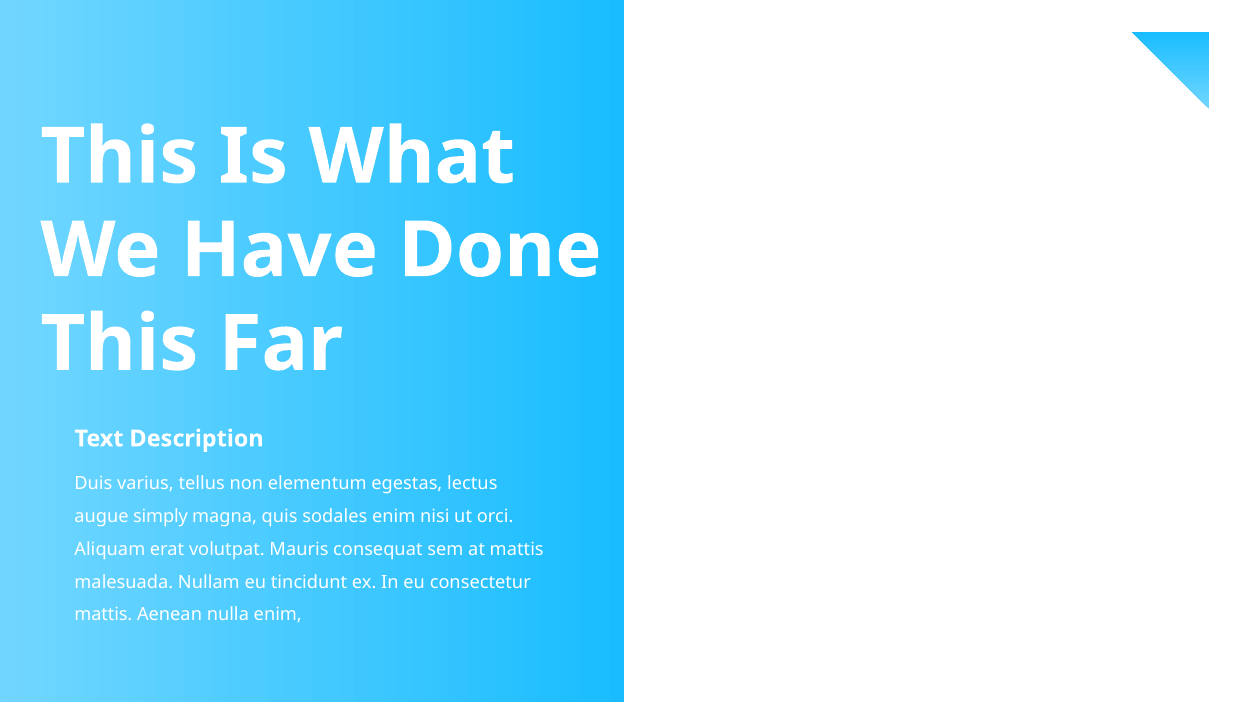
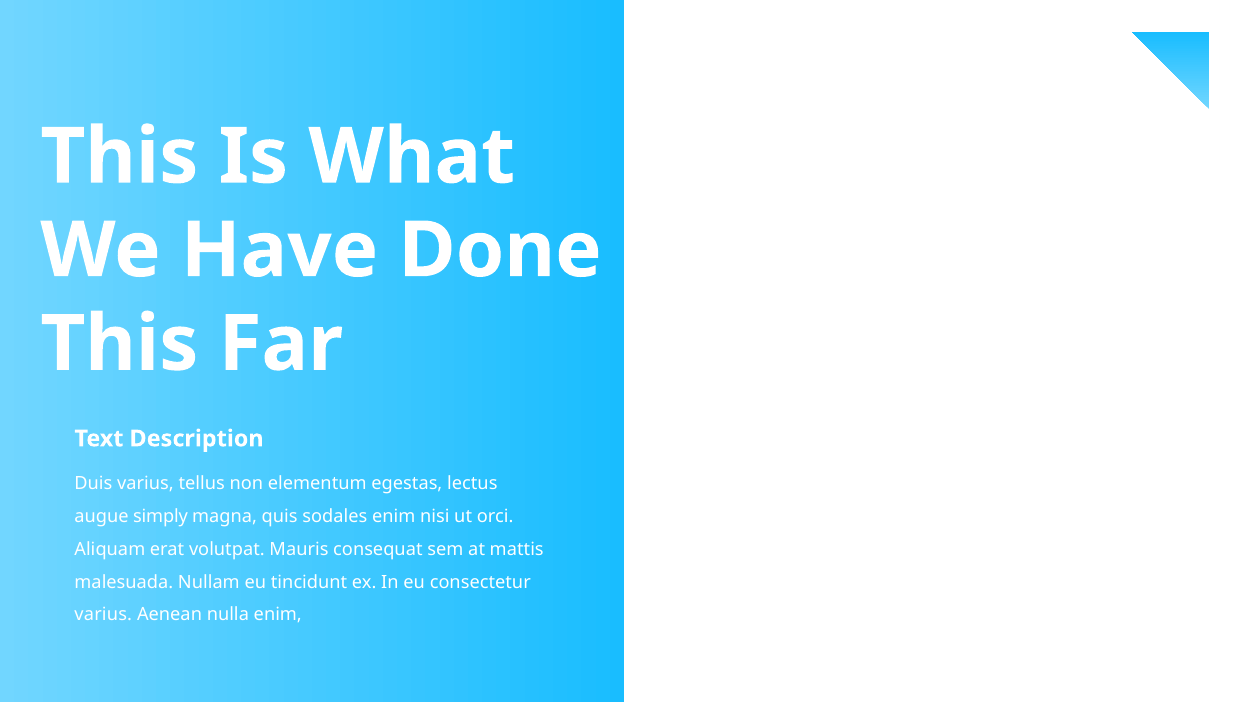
mattis at (103, 615): mattis -> varius
